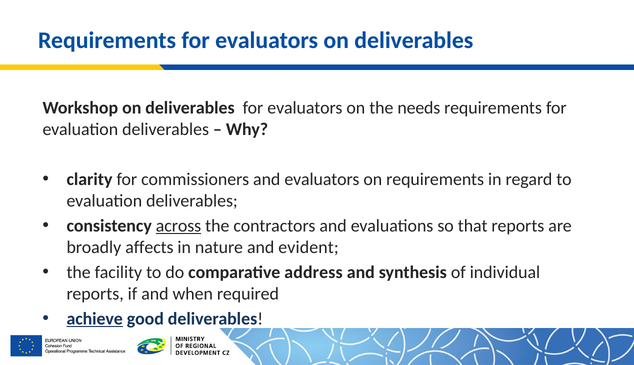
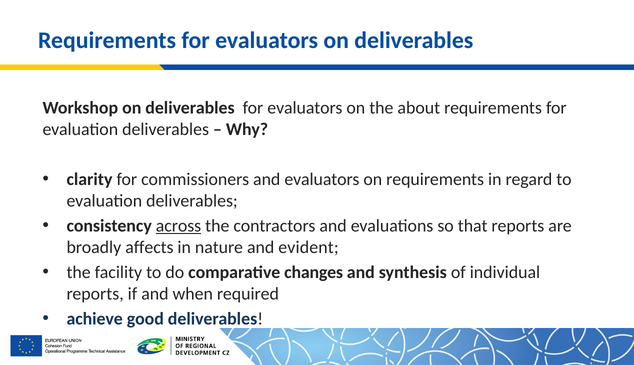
needs: needs -> about
address: address -> changes
achieve underline: present -> none
